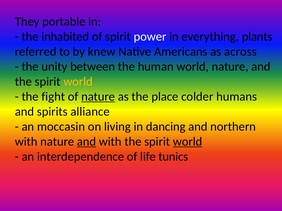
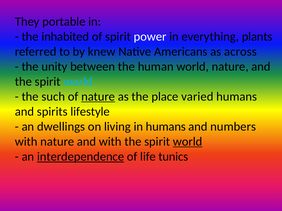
world at (78, 82) colour: yellow -> light blue
fight: fight -> such
colder: colder -> varied
alliance: alliance -> lifestyle
moccasin: moccasin -> dwellings
in dancing: dancing -> humans
northern: northern -> numbers
and at (87, 142) underline: present -> none
interdependence underline: none -> present
